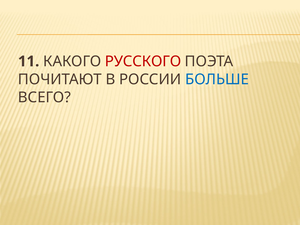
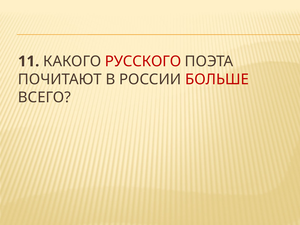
БОЛЬШЕ colour: blue -> red
